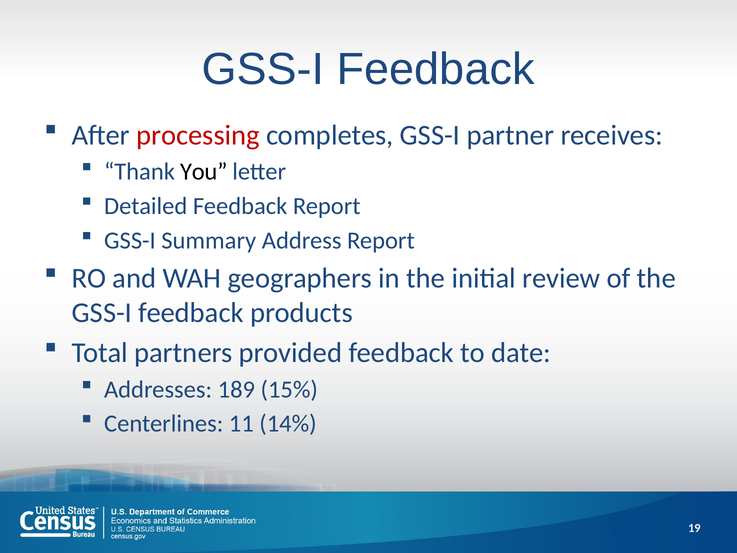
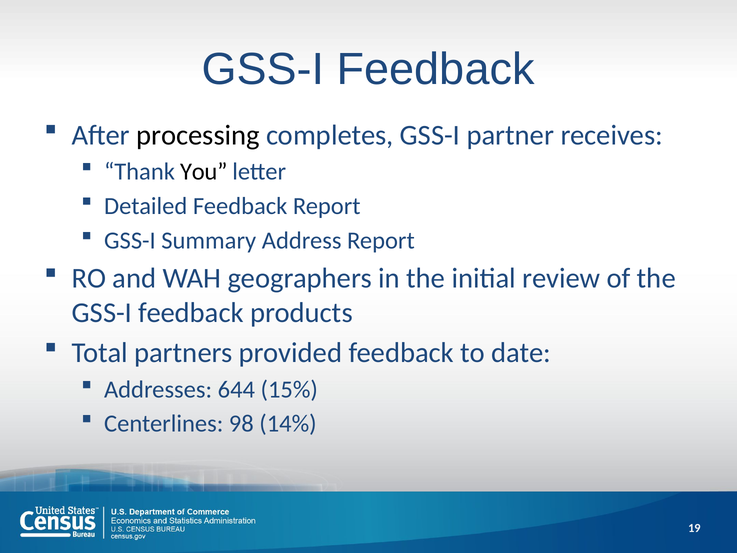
processing colour: red -> black
189: 189 -> 644
11: 11 -> 98
